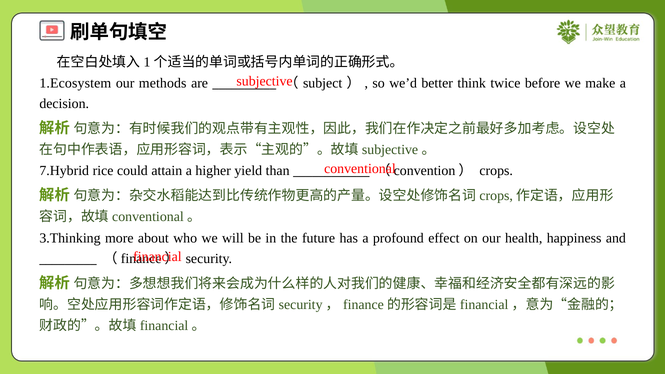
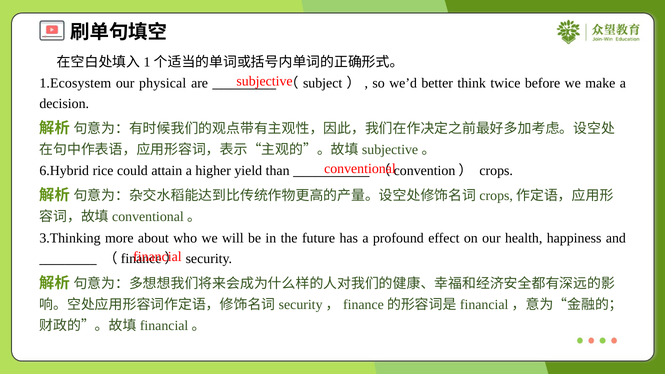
methods: methods -> physical
7.Hybrid: 7.Hybrid -> 6.Hybrid
